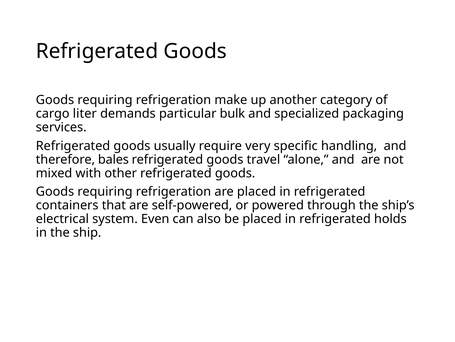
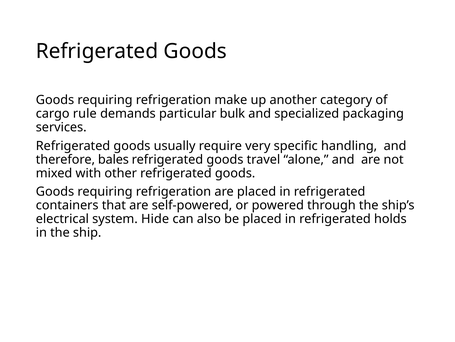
liter: liter -> rule
Even: Even -> Hide
